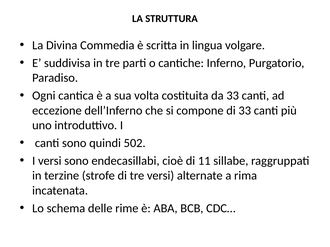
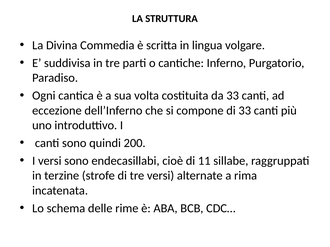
502: 502 -> 200
